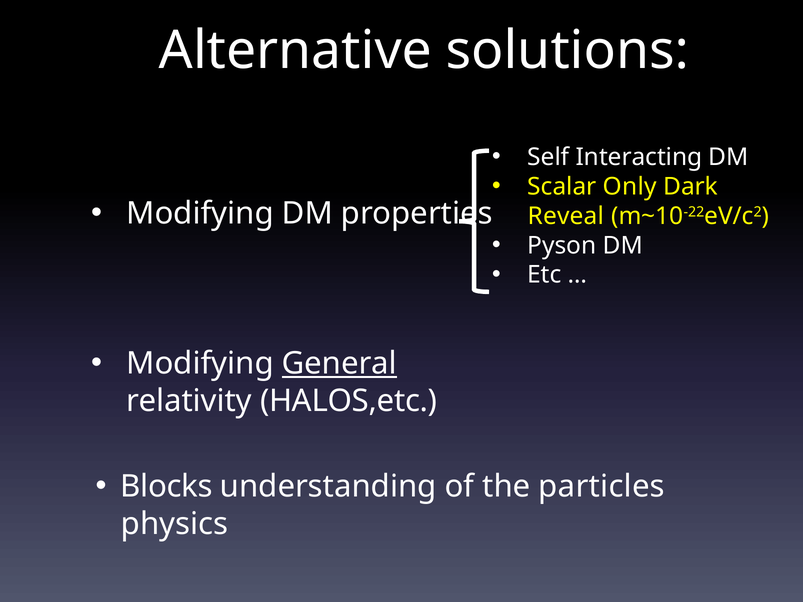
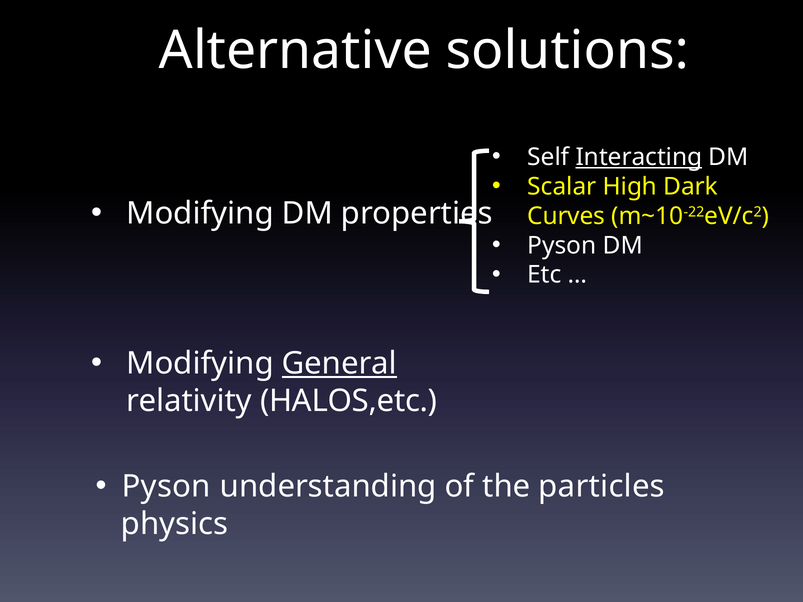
Interacting underline: none -> present
Only: Only -> High
Reveal: Reveal -> Curves
Blocks at (166, 487): Blocks -> Pyson
